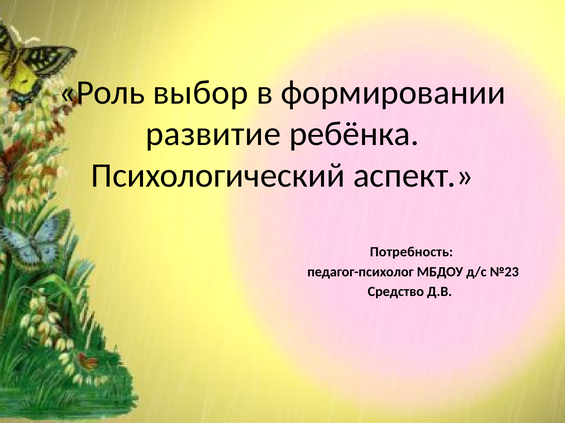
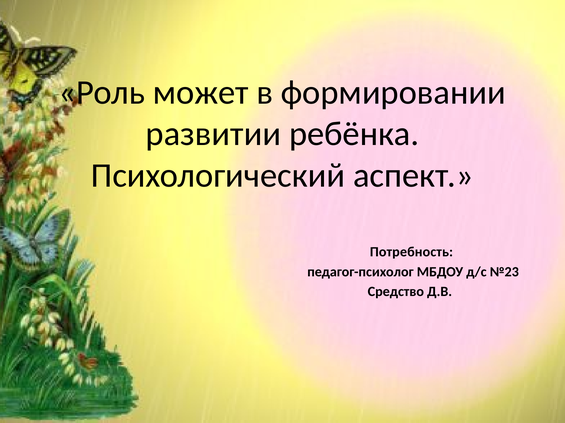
выбор: выбор -> может
развитие: развитие -> развитии
